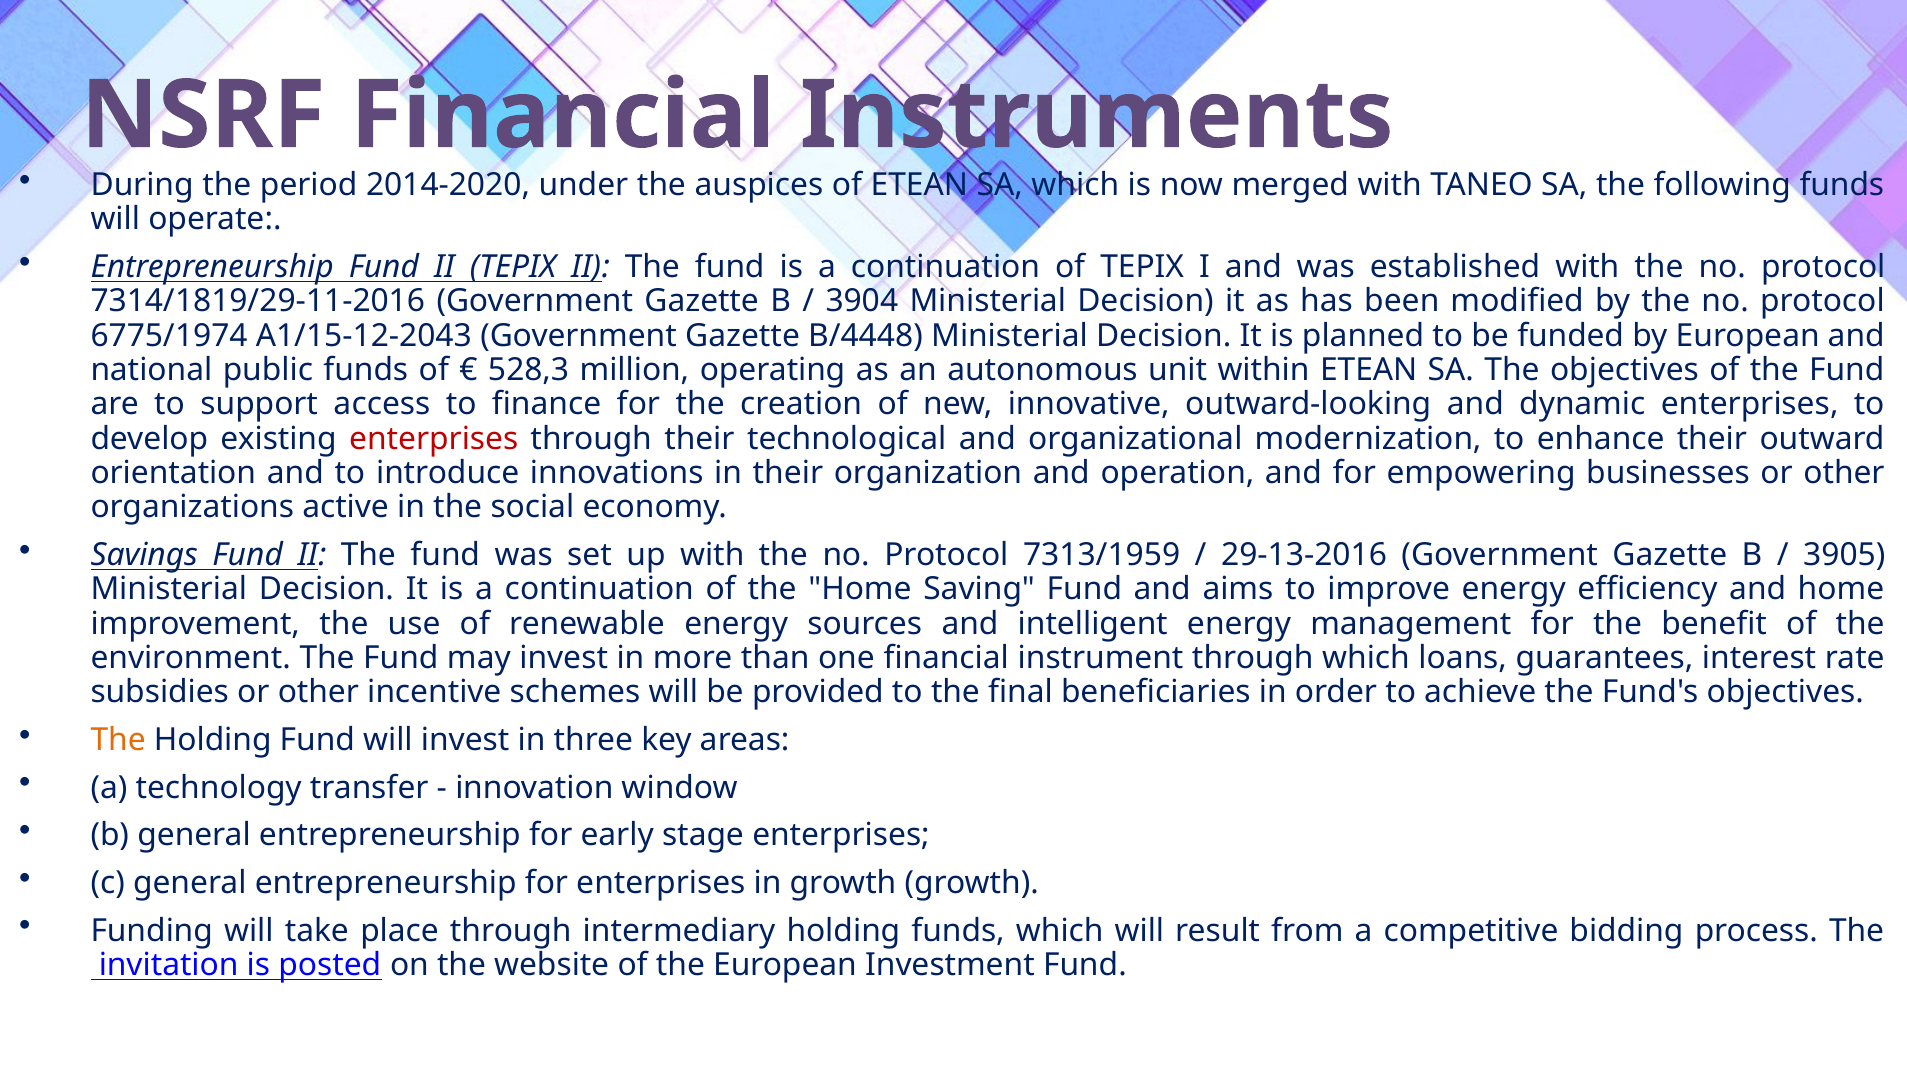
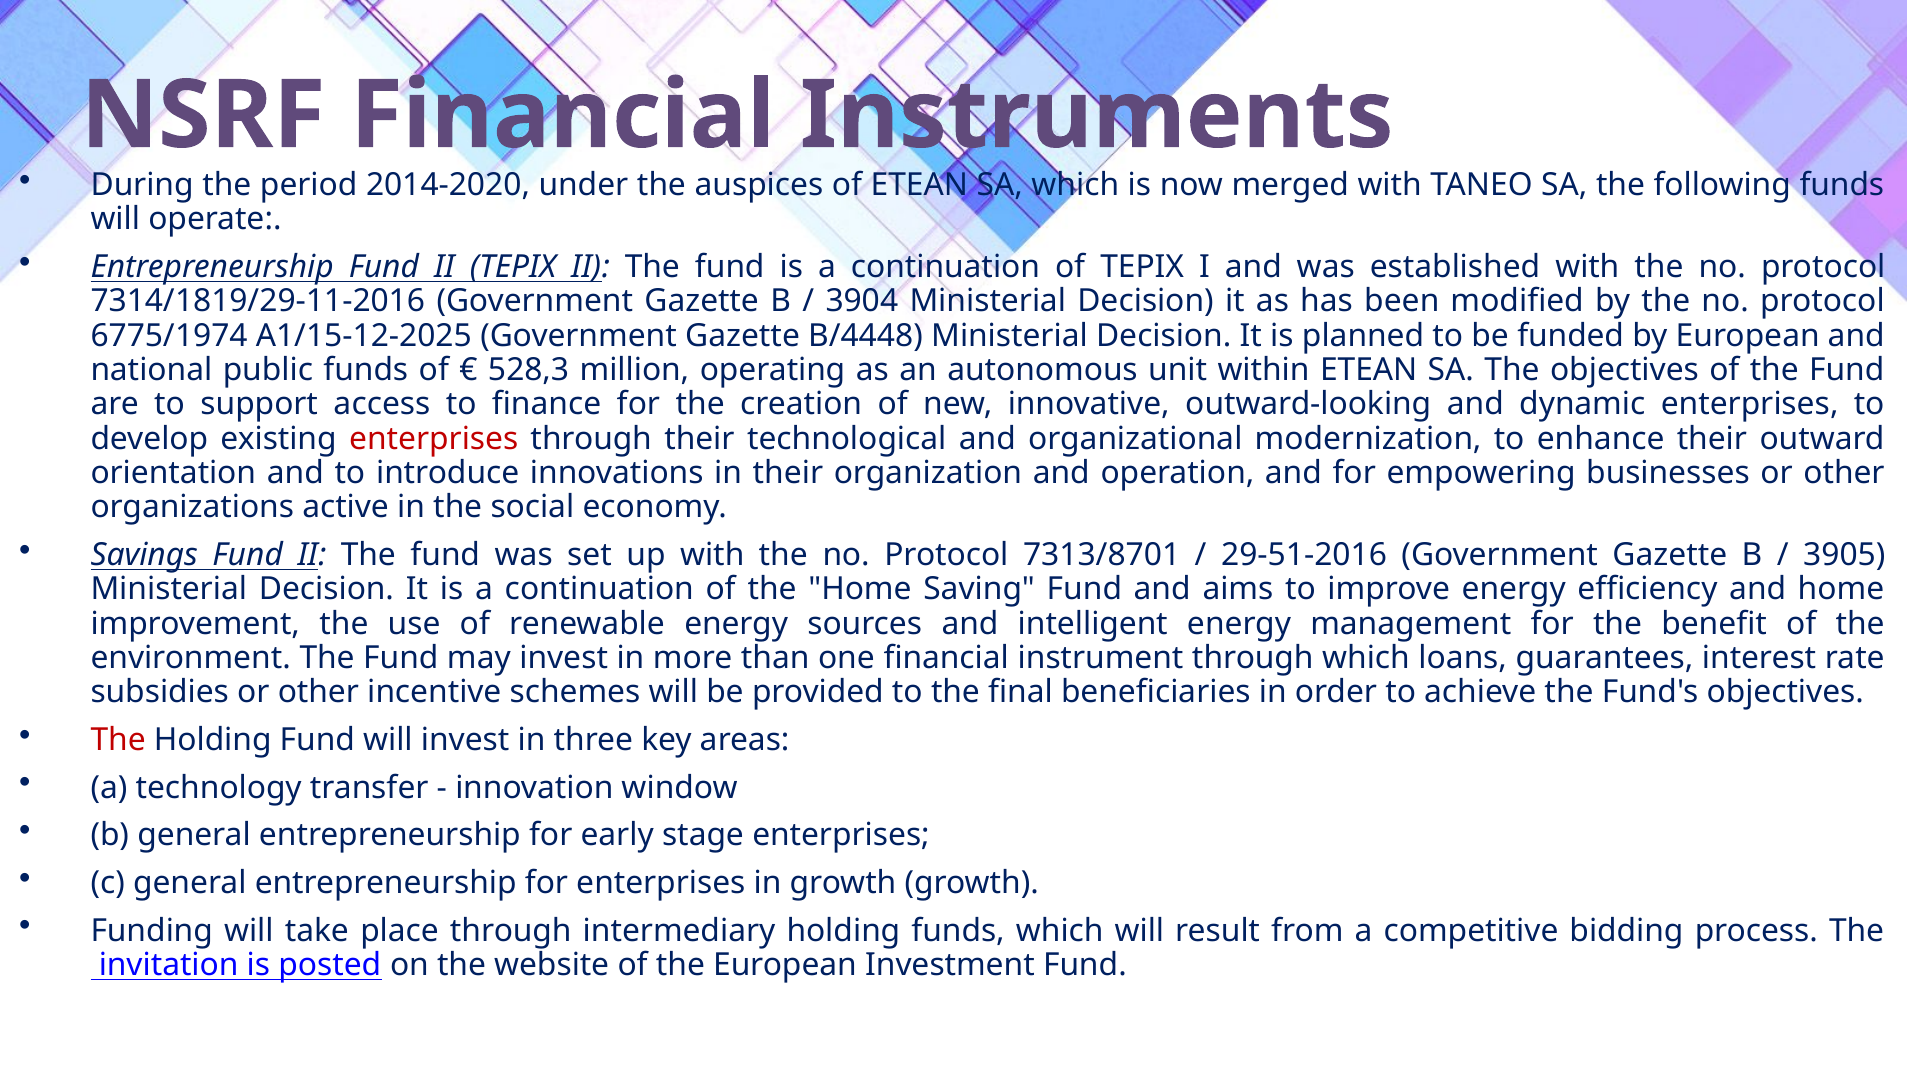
A1/15-12-2043: A1/15-12-2043 -> A1/15-12-2025
7313/1959: 7313/1959 -> 7313/8701
29-13-2016: 29-13-2016 -> 29-51-2016
The at (118, 740) colour: orange -> red
